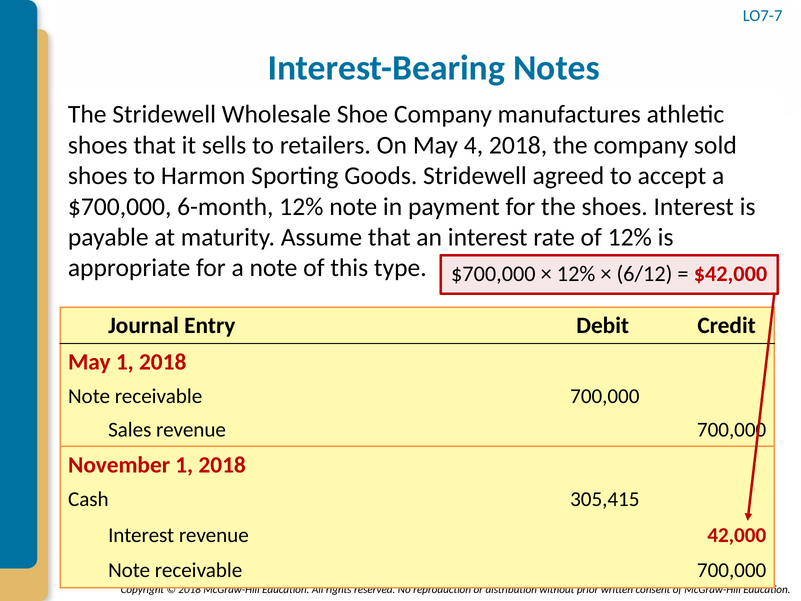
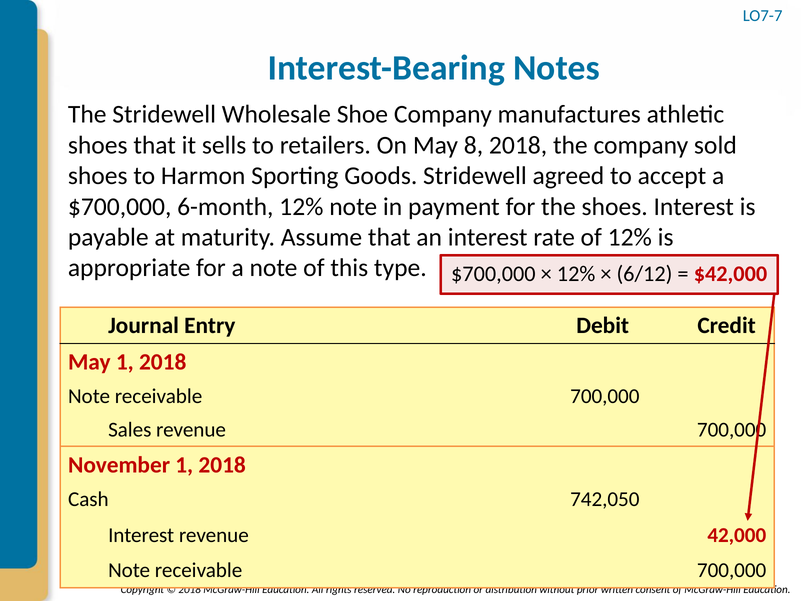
4: 4 -> 8
305,415: 305,415 -> 742,050
